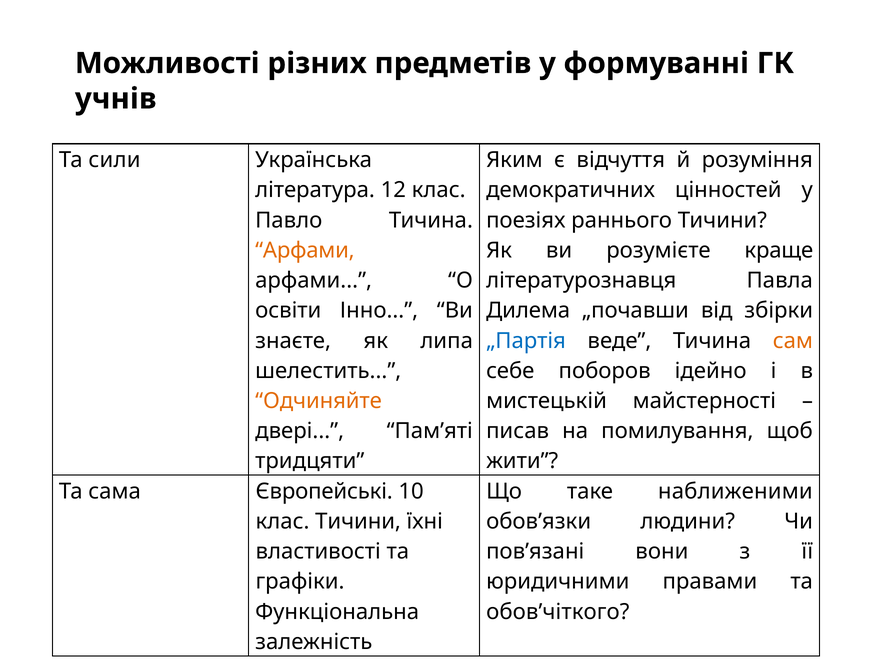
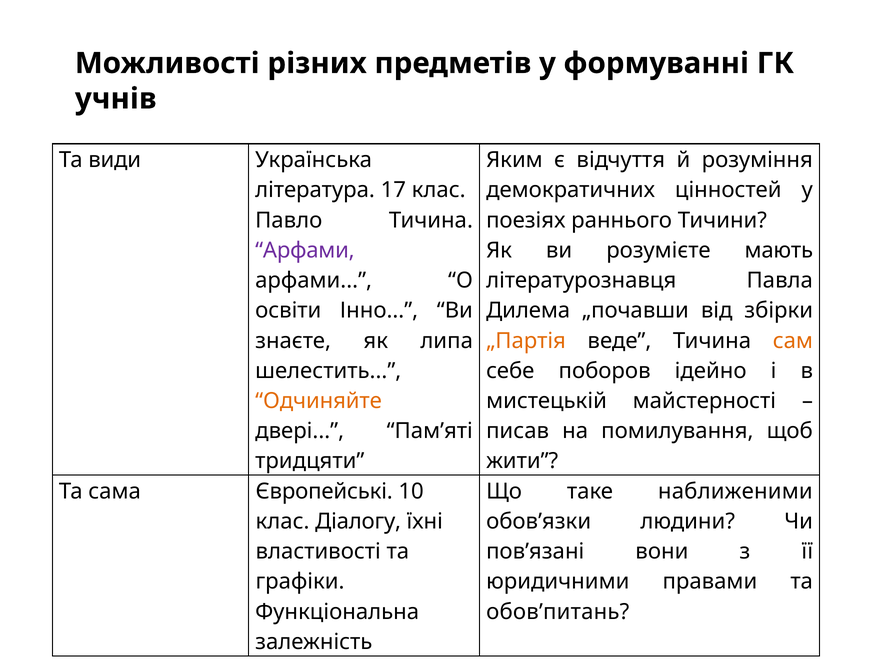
сили: сили -> види
12: 12 -> 17
Арфами at (305, 251) colour: orange -> purple
краще: краще -> мають
„Партія colour: blue -> orange
клас Тичини: Тичини -> Діалогу
обов’чіткого: обов’чіткого -> обов’питань
